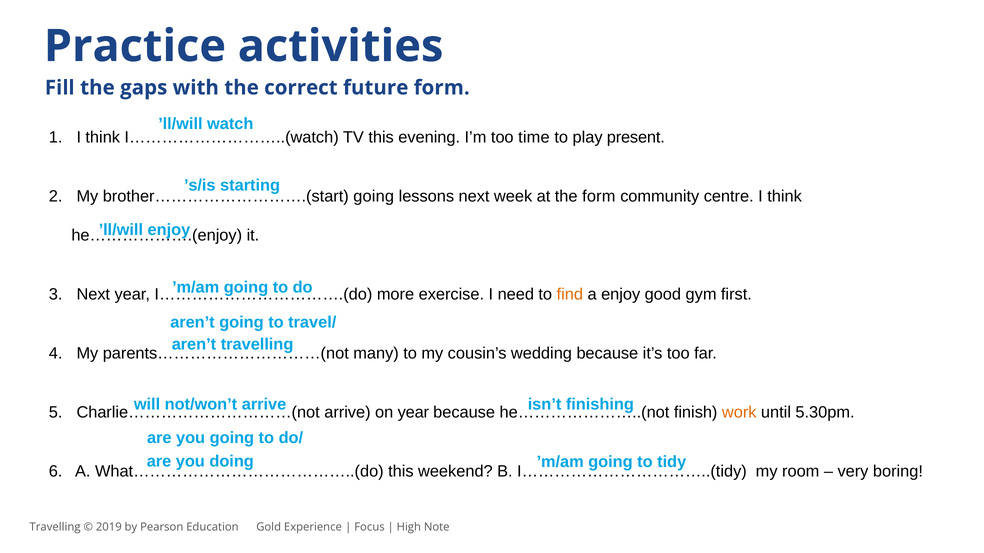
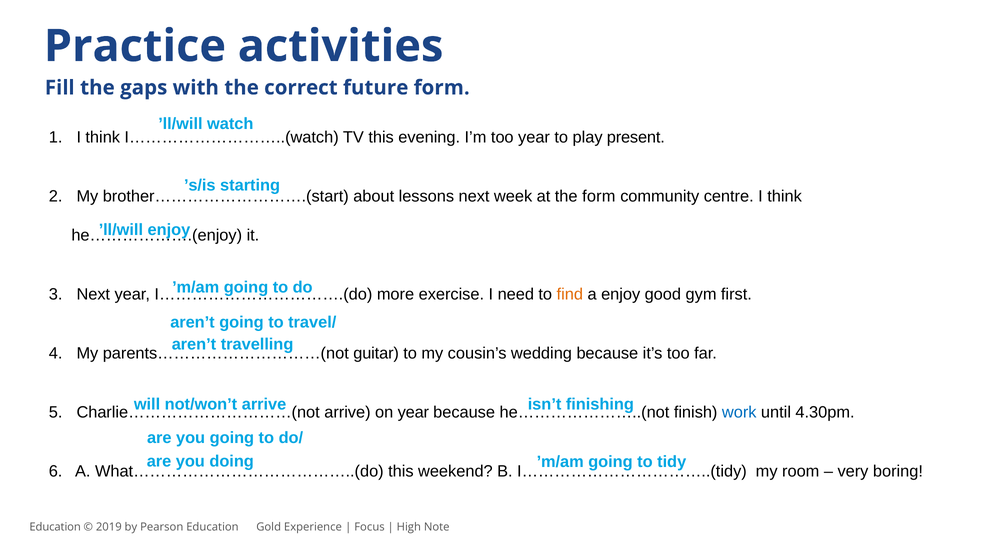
too time: time -> year
brother……………………….(start going: going -> about
many: many -> guitar
work colour: orange -> blue
5.30pm: 5.30pm -> 4.30pm
Travelling at (55, 527): Travelling -> Education
